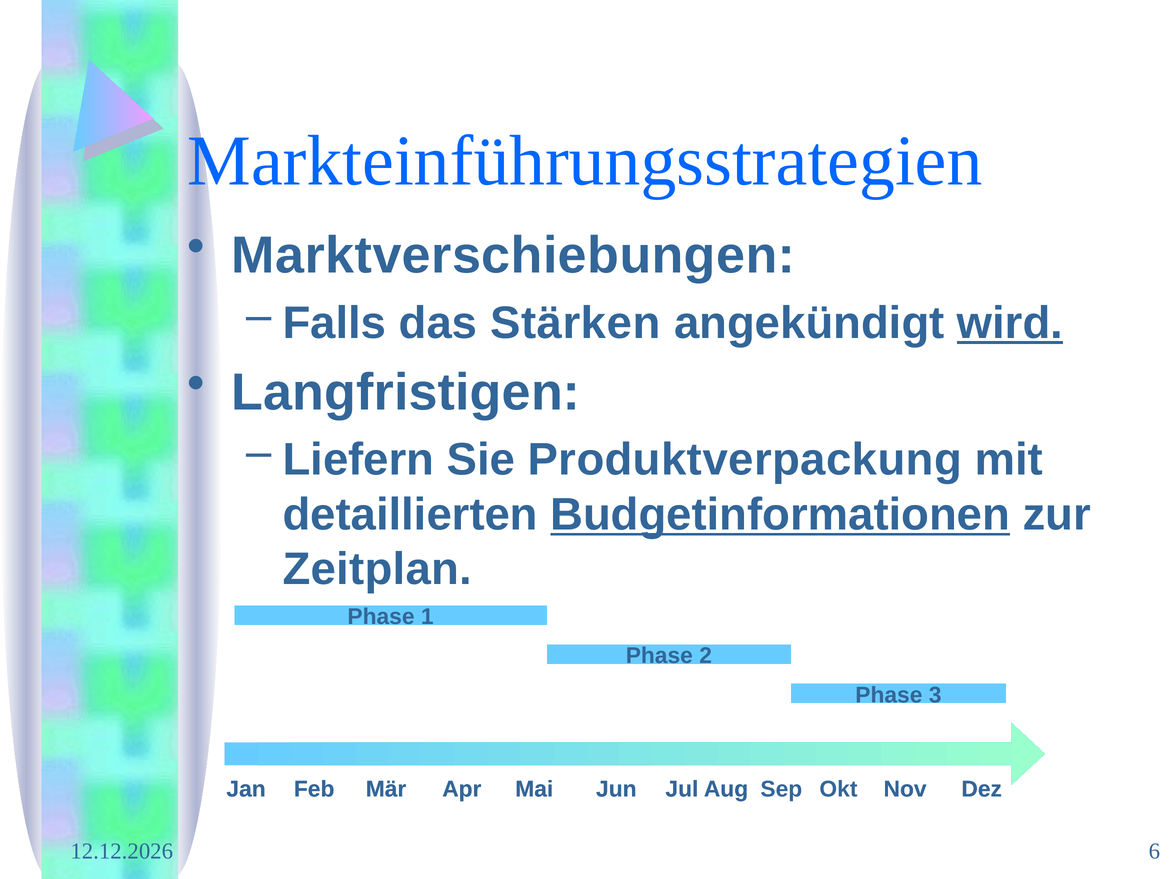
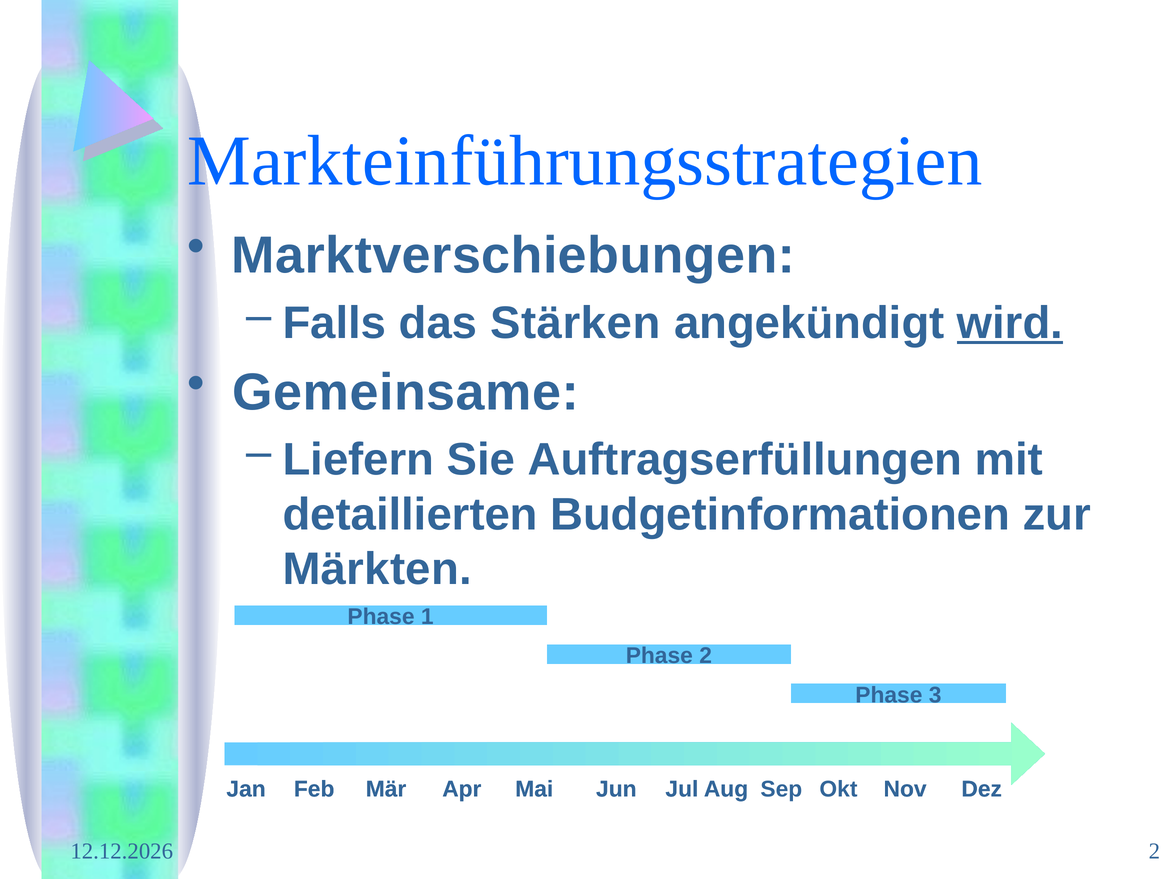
Langfristigen: Langfristigen -> Gemeinsame
Produktverpackung: Produktverpackung -> Auftragserfüllungen
Budgetinformationen underline: present -> none
Zeitplan: Zeitplan -> Märkten
6 at (1154, 851): 6 -> 2
